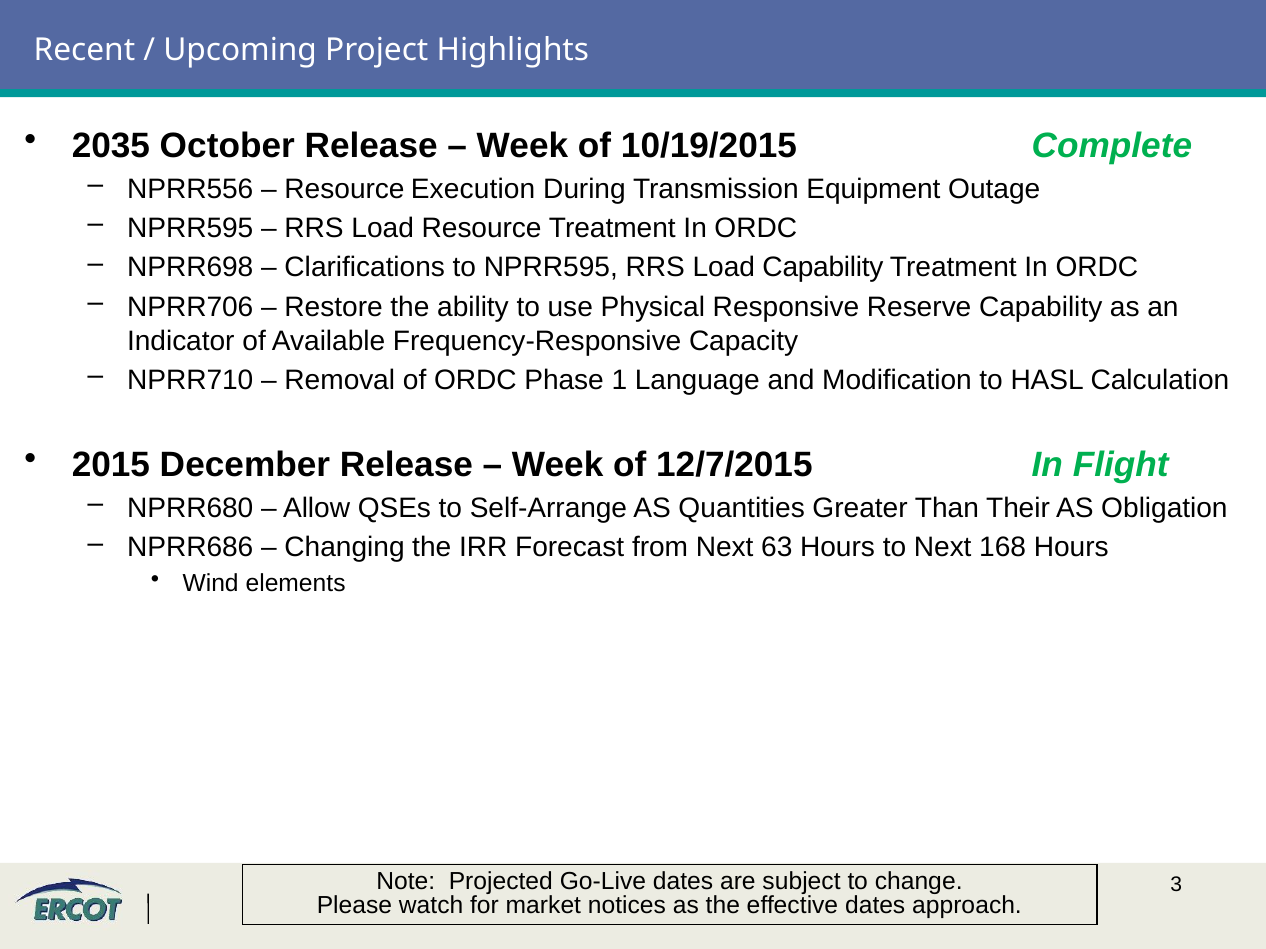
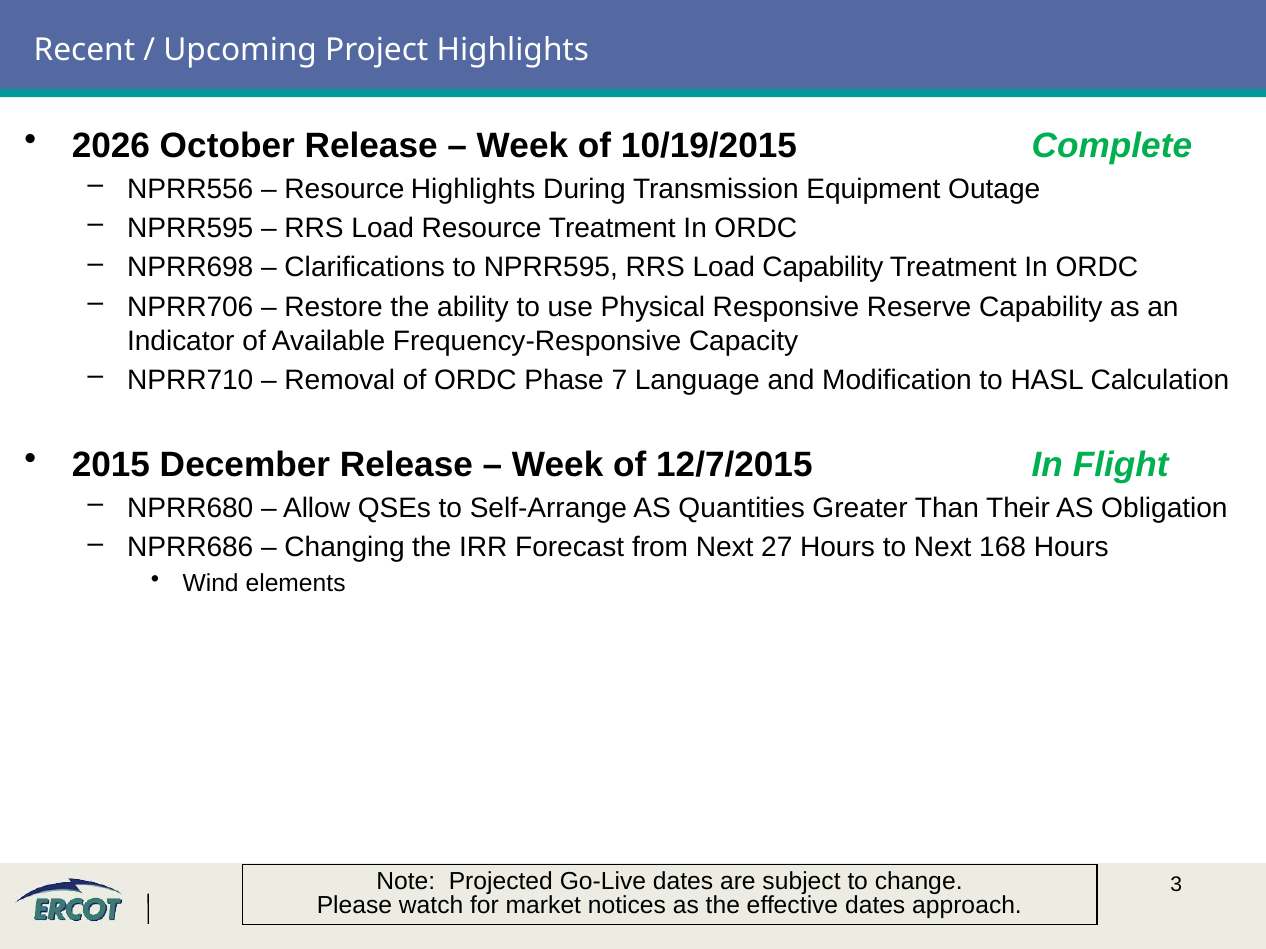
2035: 2035 -> 2026
Resource Execution: Execution -> Highlights
1: 1 -> 7
63: 63 -> 27
